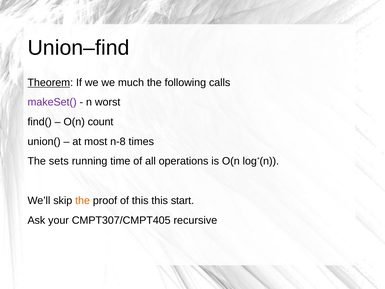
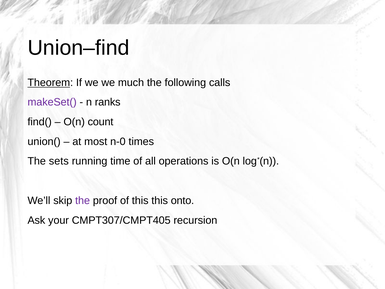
worst: worst -> ranks
n-8: n-8 -> n-0
the at (83, 200) colour: orange -> purple
start: start -> onto
recursive: recursive -> recursion
